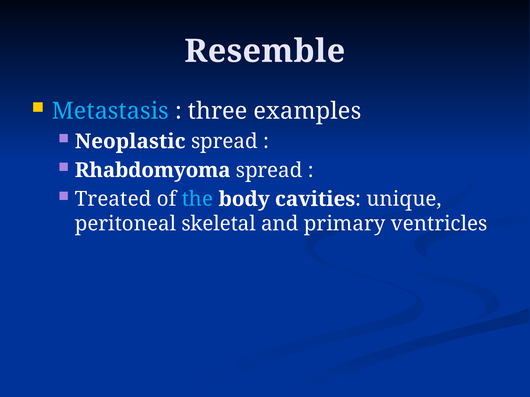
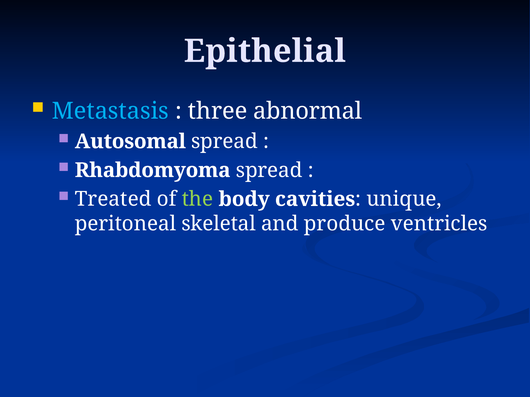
Resemble: Resemble -> Epithelial
examples: examples -> abnormal
Neoplastic: Neoplastic -> Autosomal
the colour: light blue -> light green
primary: primary -> produce
